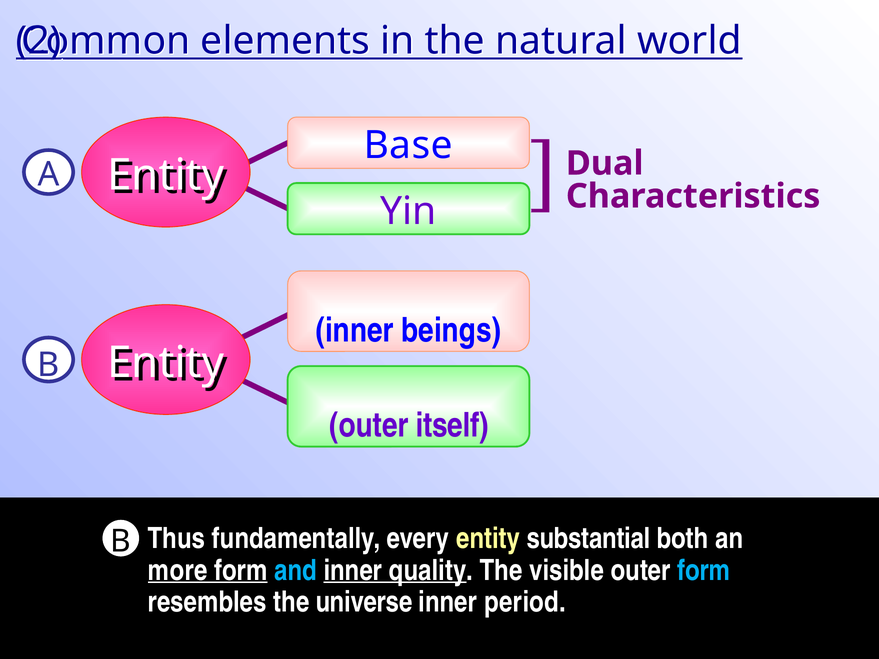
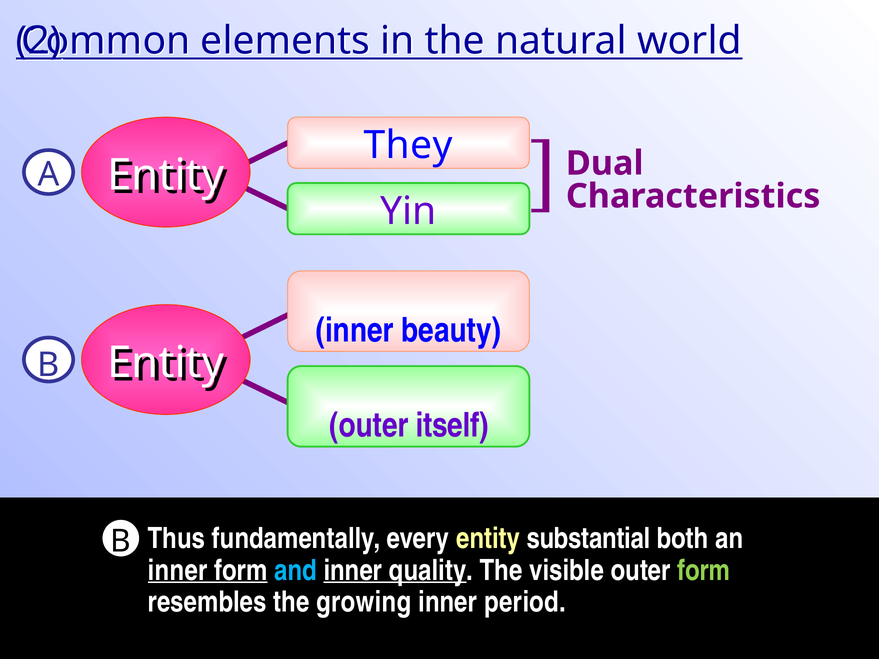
Base: Base -> They
beings: beings -> beauty
more at (178, 571): more -> inner
form at (704, 571) colour: light blue -> light green
universe: universe -> growing
